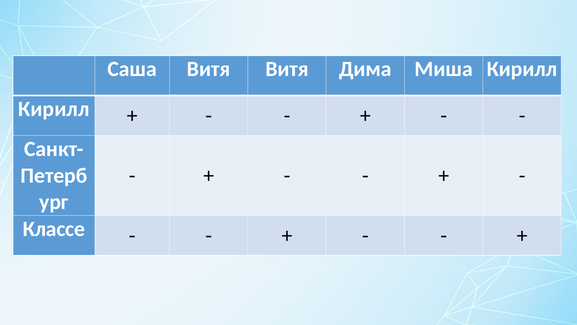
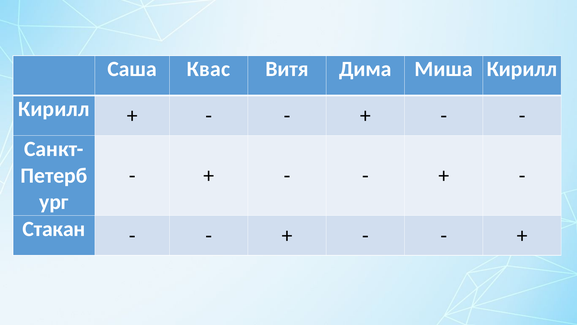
Саша Витя: Витя -> Квас
Классе: Классе -> Стакан
